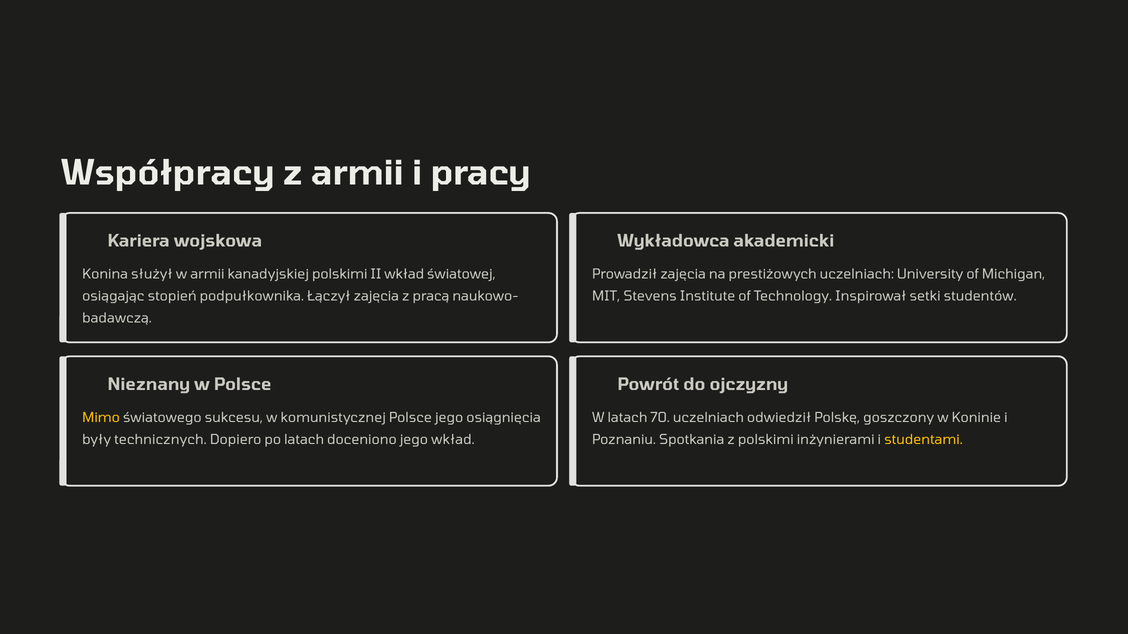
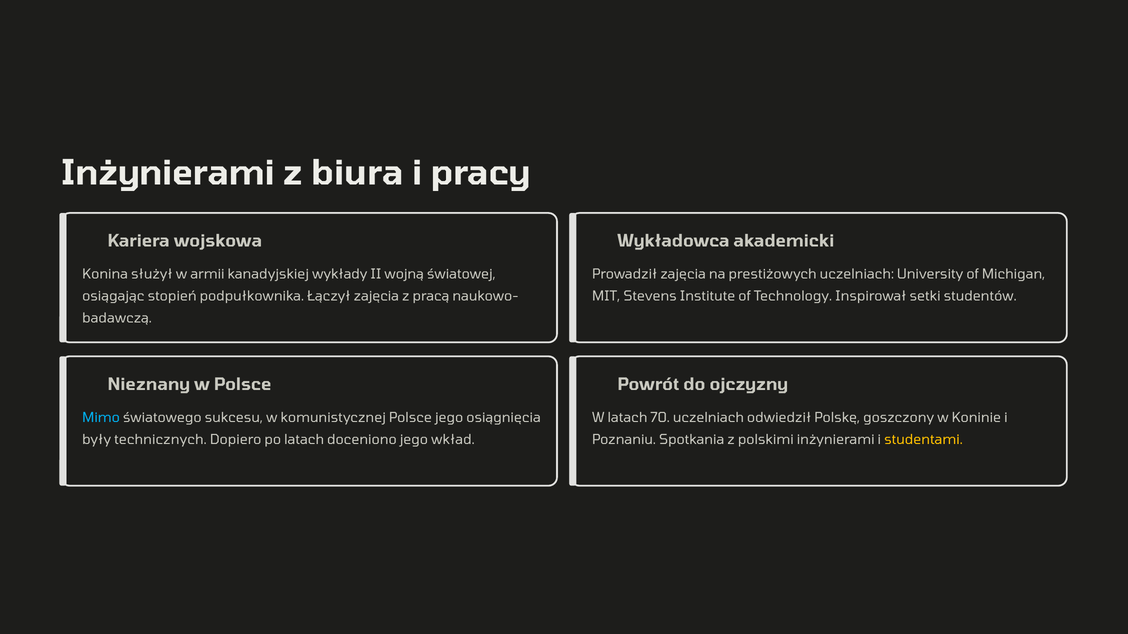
Współpracy at (168, 174): Współpracy -> Inżynierami
z armii: armii -> biura
kanadyjskiej polskimi: polskimi -> wykłady
II wkład: wkład -> wojną
Mimo colour: yellow -> light blue
